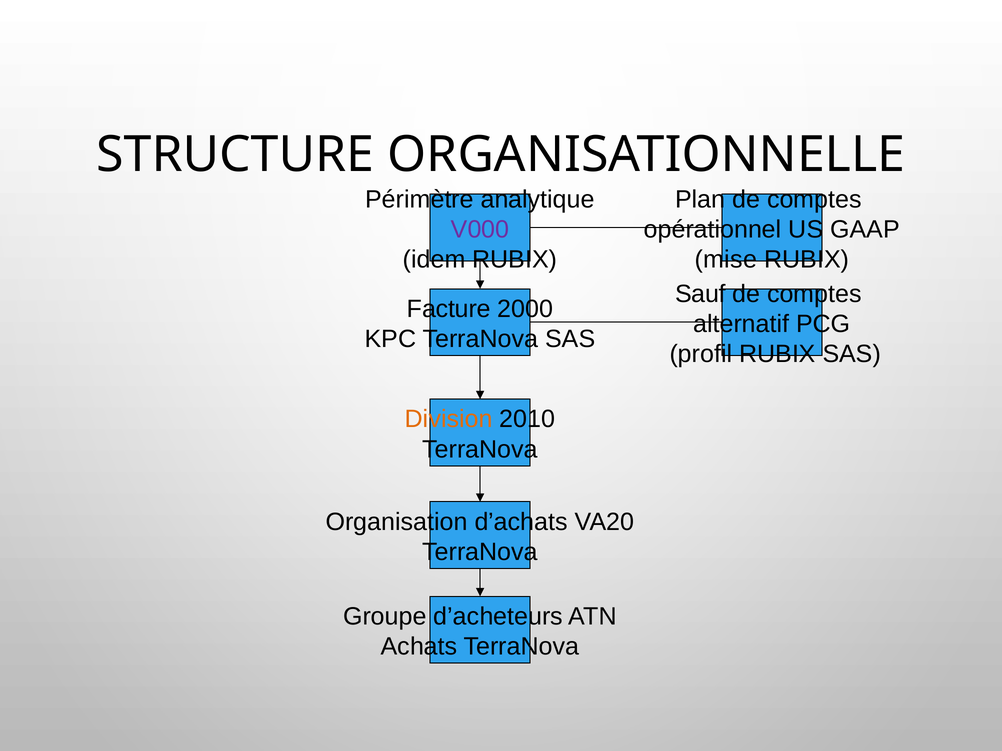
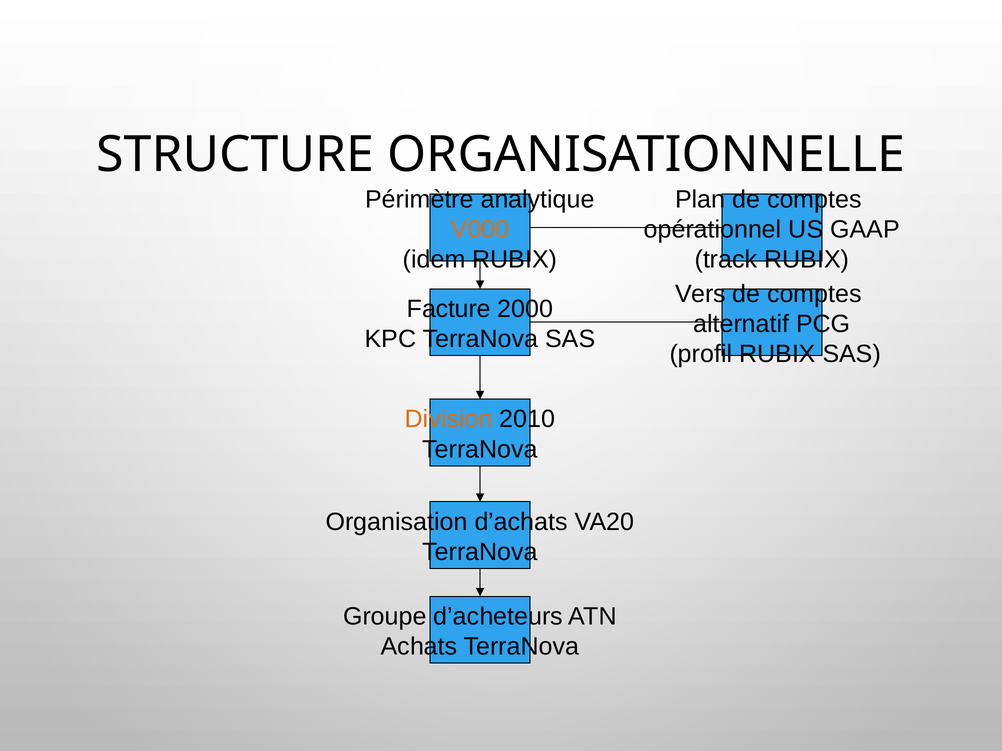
V000 colour: purple -> orange
mise: mise -> track
Sauf: Sauf -> Vers
